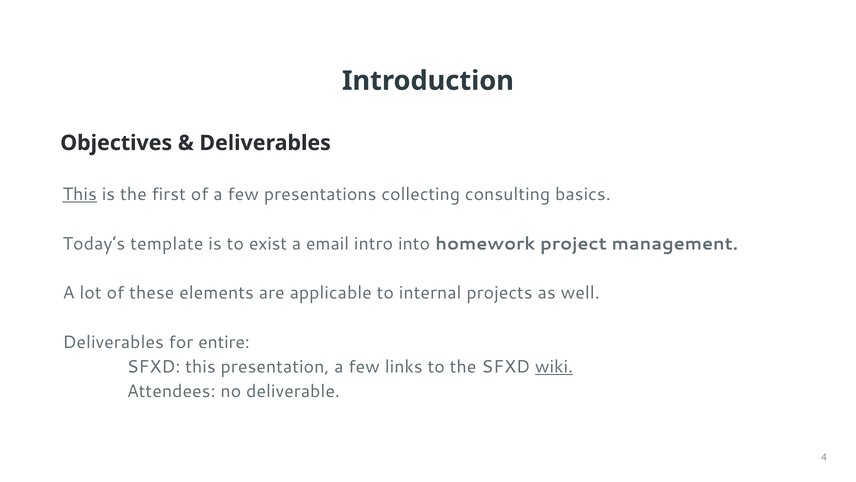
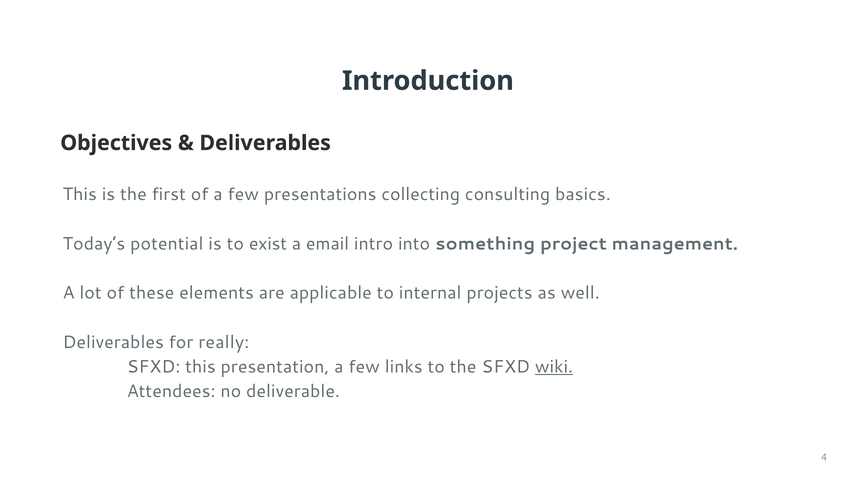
This at (80, 194) underline: present -> none
template: template -> potential
homework: homework -> something
entire: entire -> really
